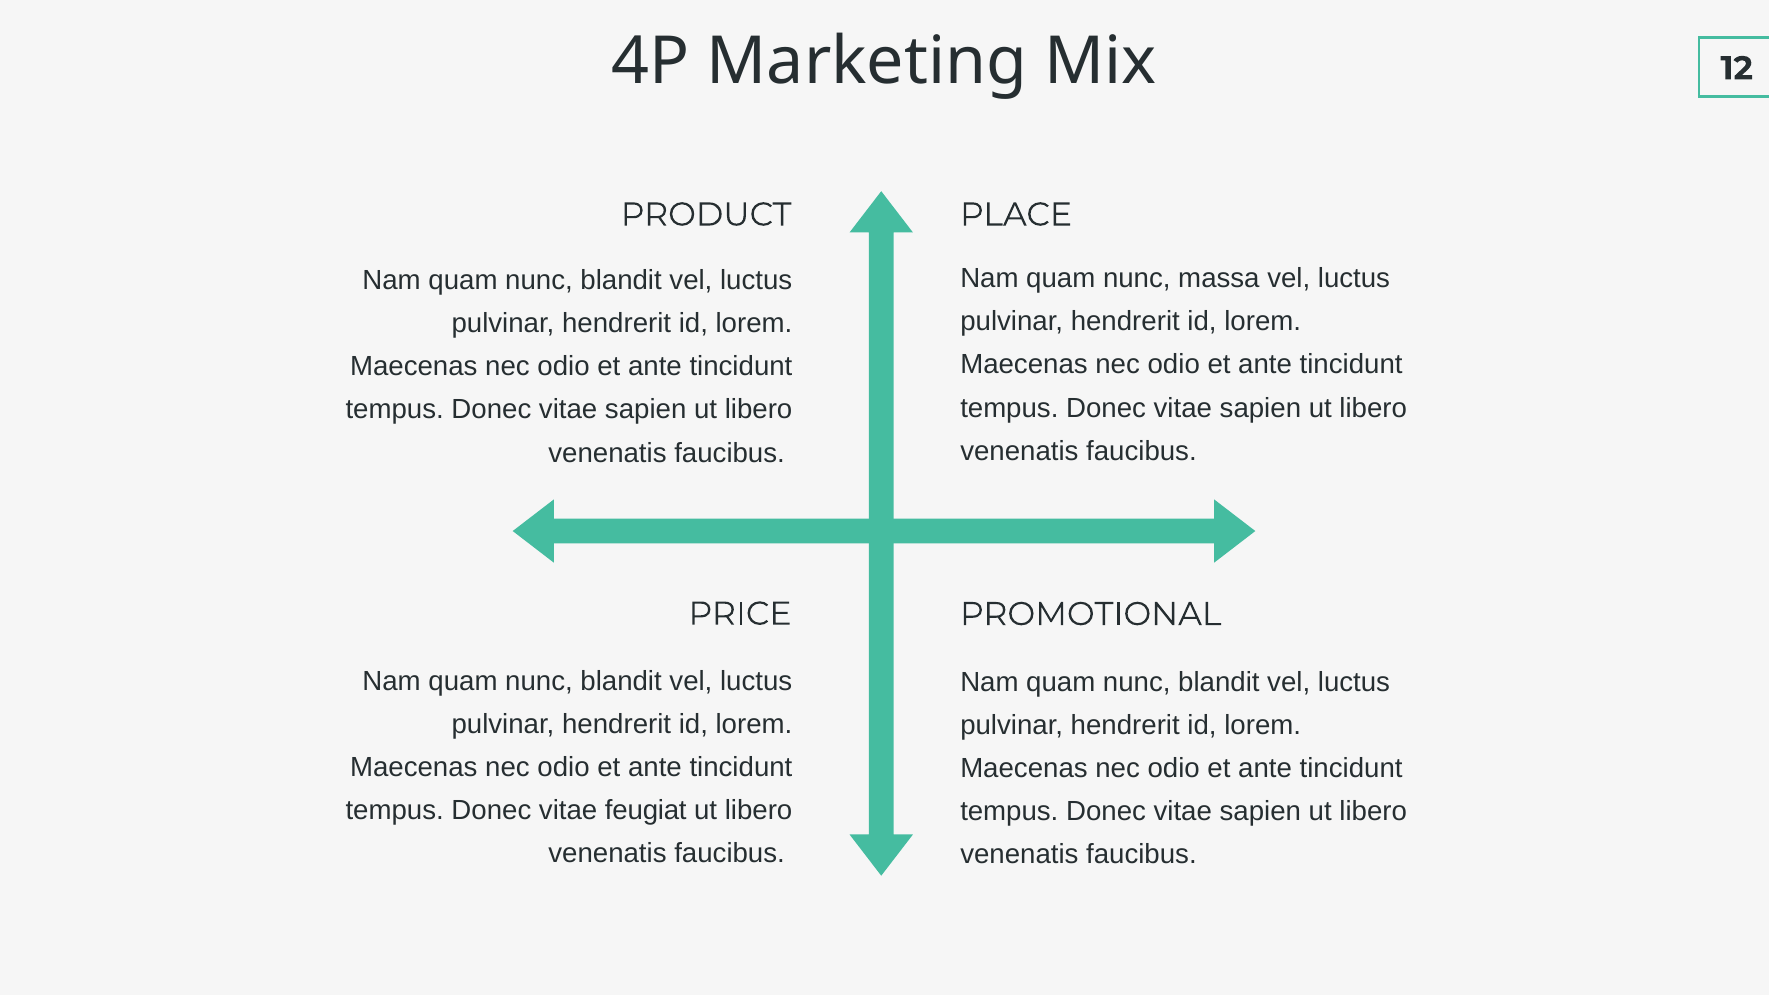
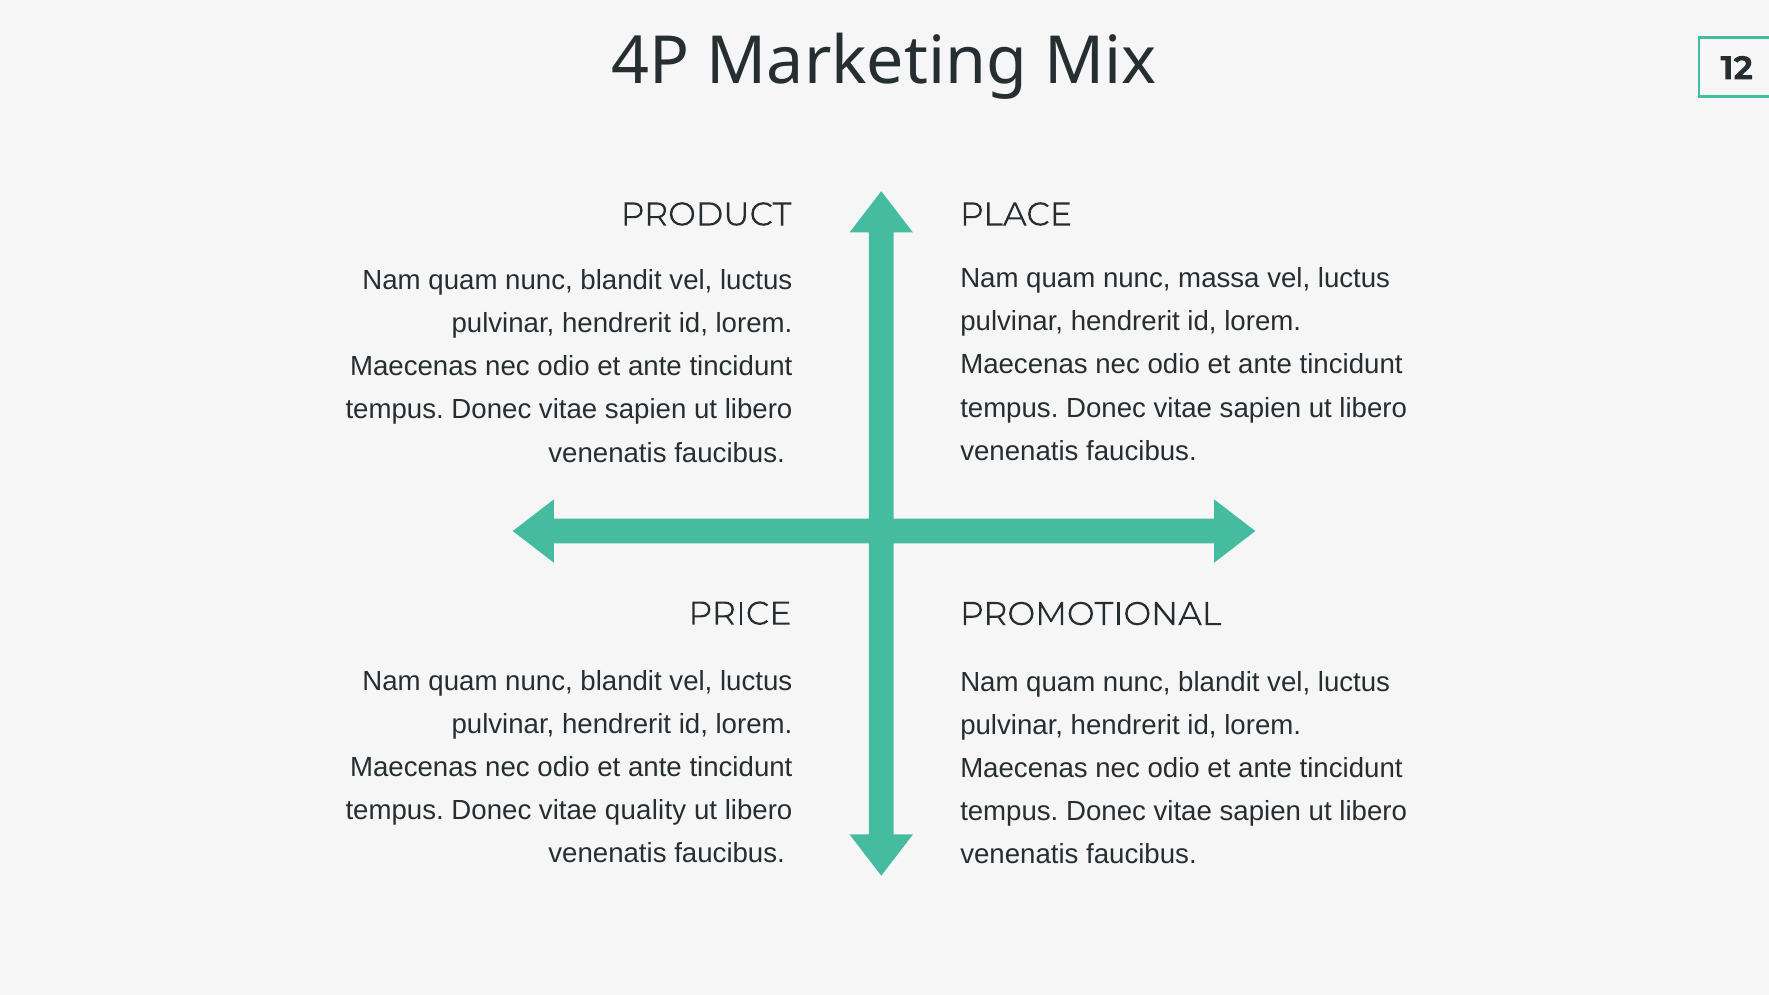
feugiat: feugiat -> quality
